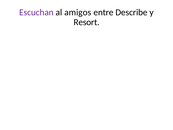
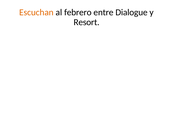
Escuchan colour: purple -> orange
amigos: amigos -> febrero
Describe: Describe -> Dialogue
